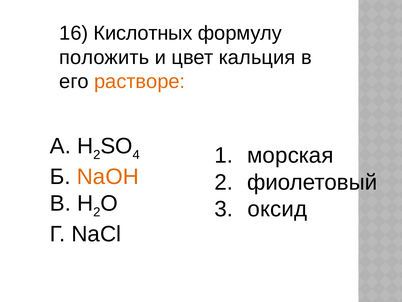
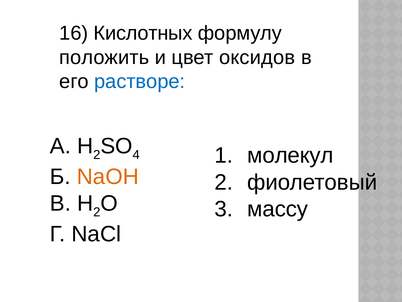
кальция: кальция -> оксидов
растворе colour: orange -> blue
морская: морская -> молекул
оксид: оксид -> массу
